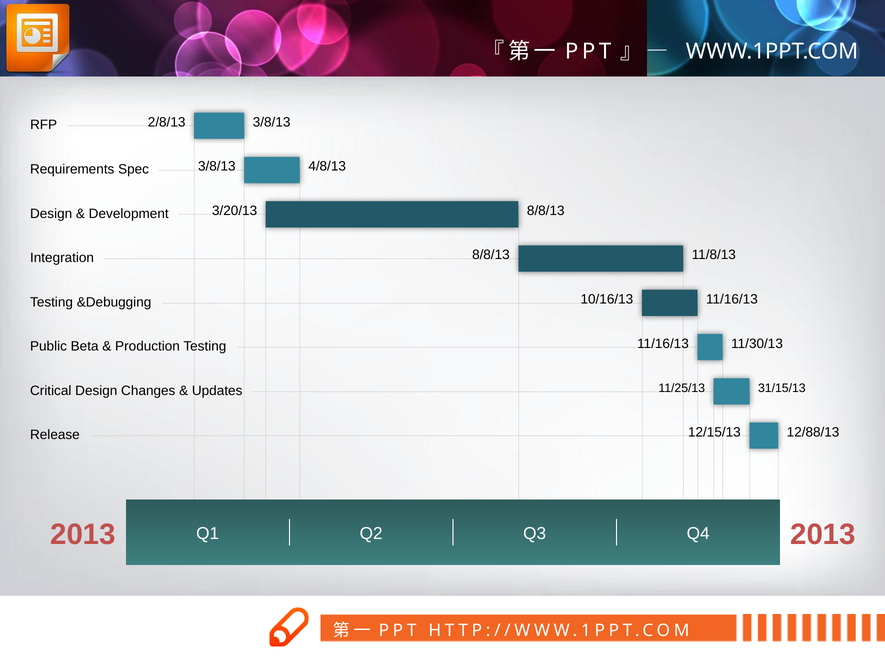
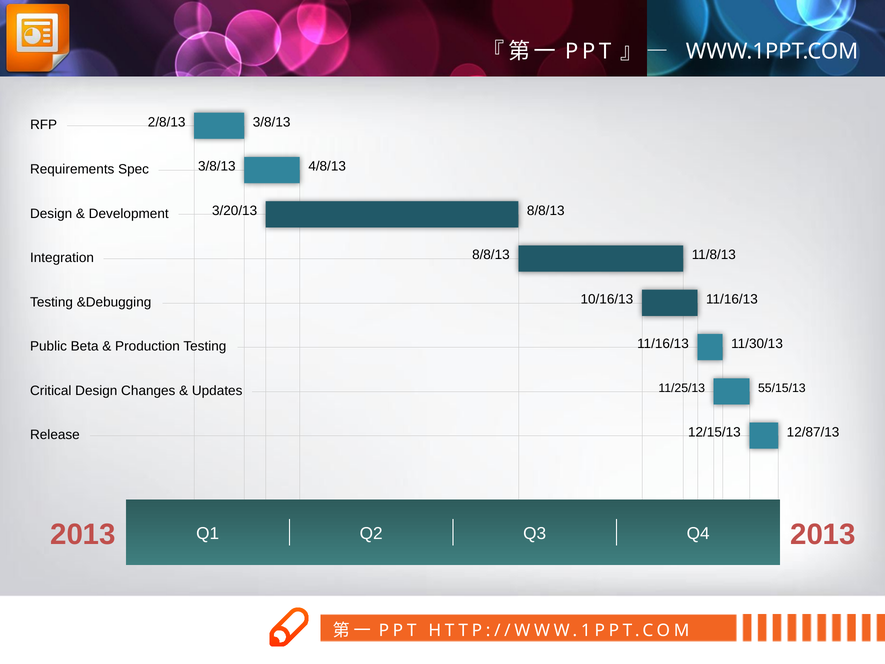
31/15/13: 31/15/13 -> 55/15/13
12/88/13: 12/88/13 -> 12/87/13
